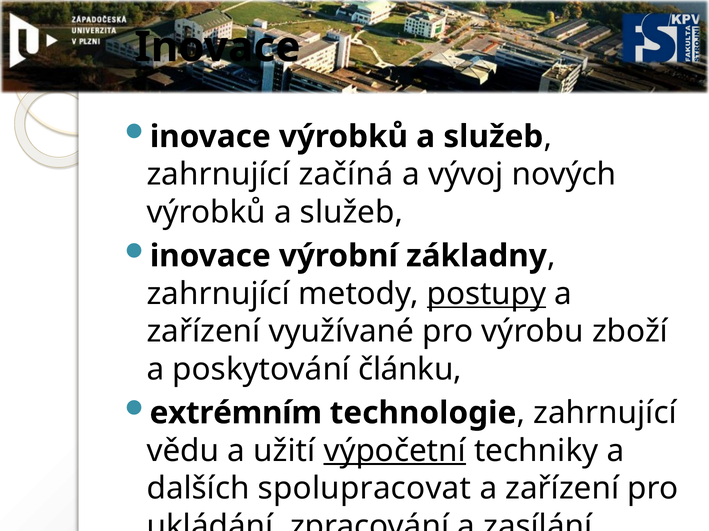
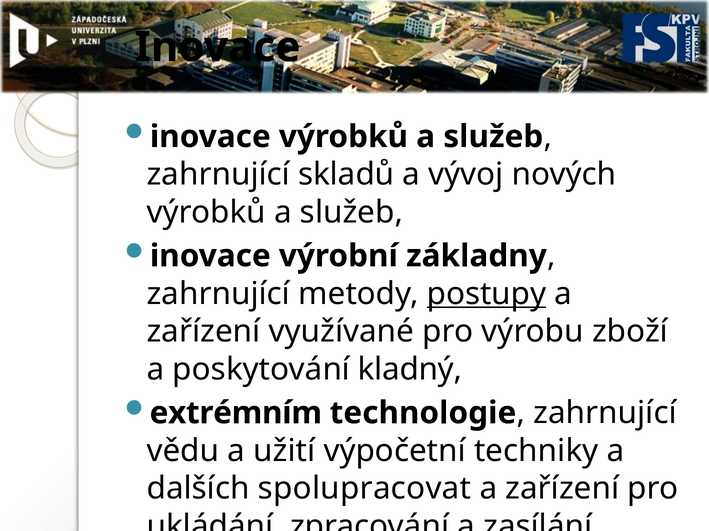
začíná: začíná -> skladů
článku: článku -> kladný
výpočetní underline: present -> none
